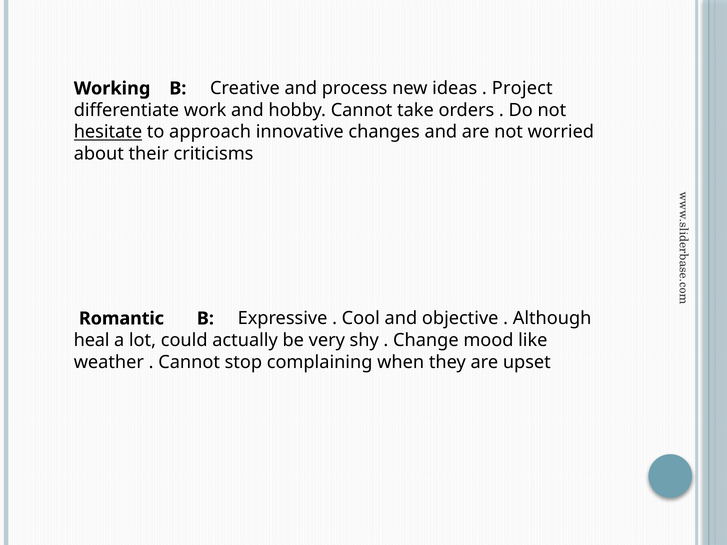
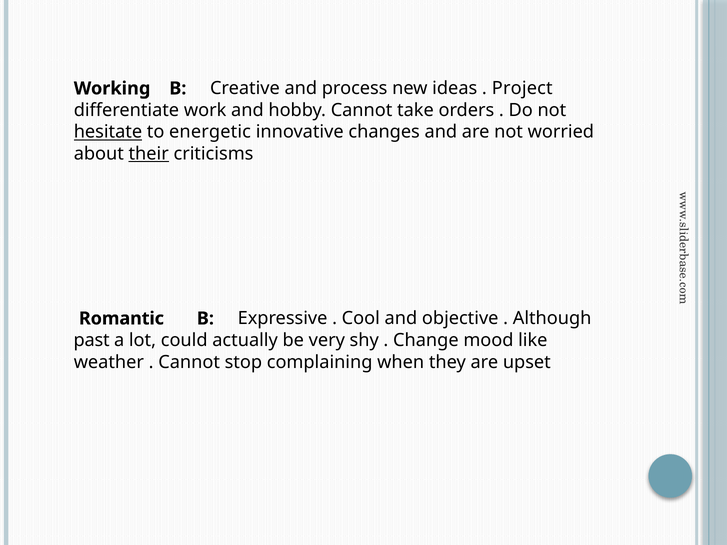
approach: approach -> energetic
their underline: none -> present
heal: heal -> past
